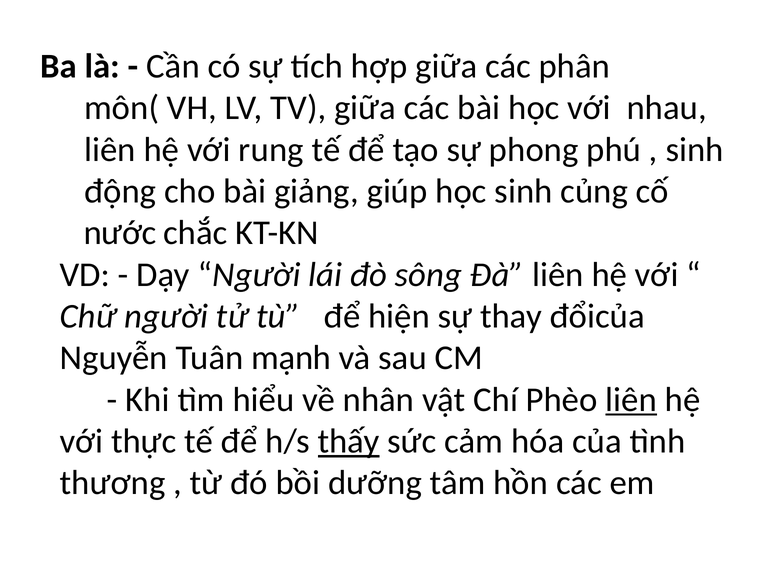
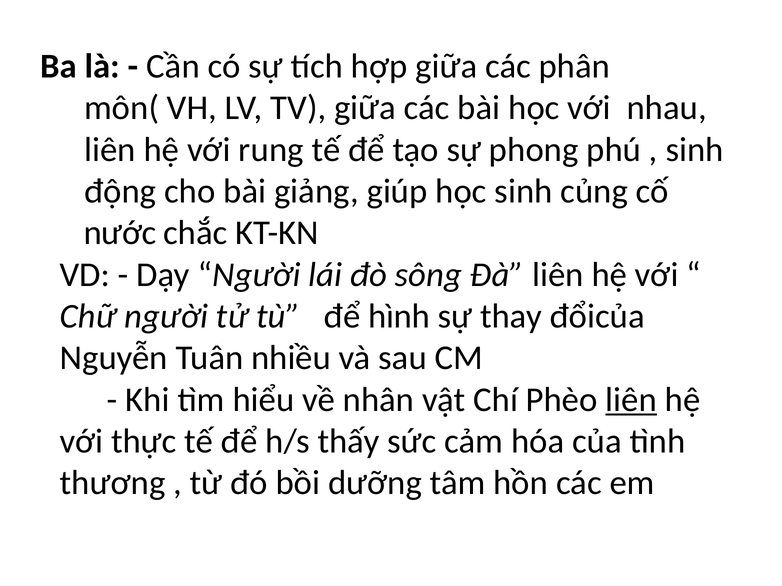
hiện: hiện -> hình
mạnh: mạnh -> nhiều
thấy underline: present -> none
